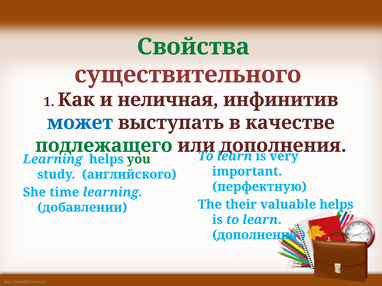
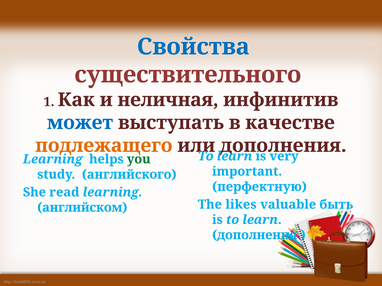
Свойства colour: green -> blue
подлежащего colour: green -> orange
time: time -> read
their: their -> likes
valuable helps: helps -> быть
добавлении: добавлении -> английском
